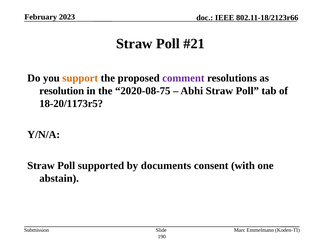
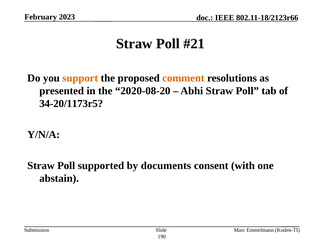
comment colour: purple -> orange
resolution: resolution -> presented
2020-08-75: 2020-08-75 -> 2020-08-20
18-20/1173r5: 18-20/1173r5 -> 34-20/1173r5
